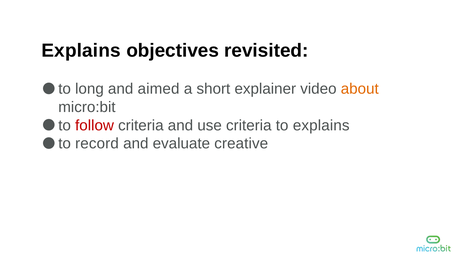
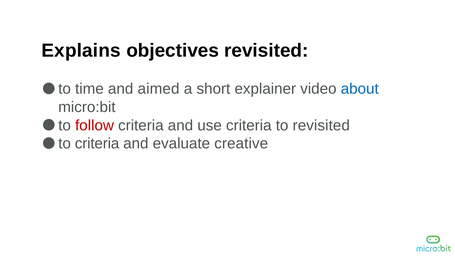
long: long -> time
about colour: orange -> blue
to explains: explains -> revisited
to record: record -> criteria
